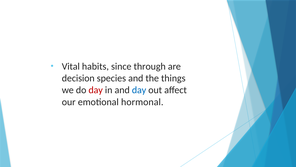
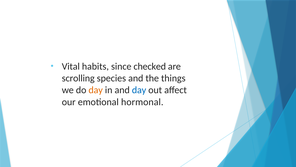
through: through -> checked
decision: decision -> scrolling
day at (96, 90) colour: red -> orange
